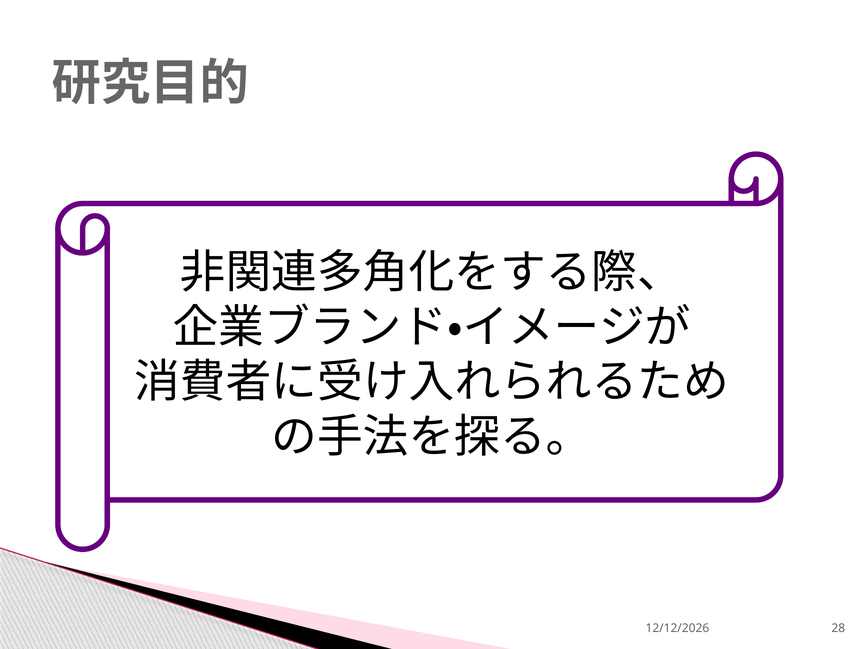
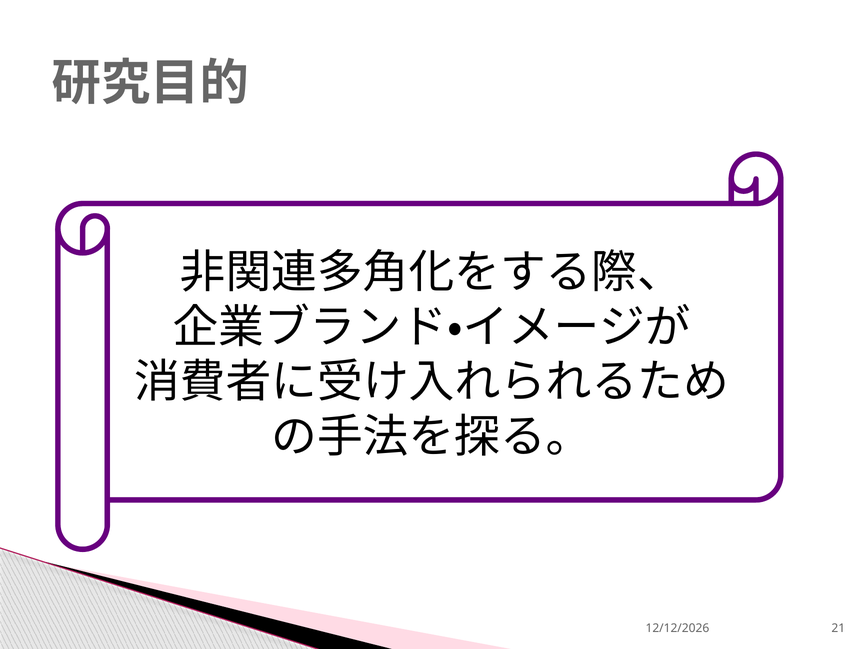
28: 28 -> 21
